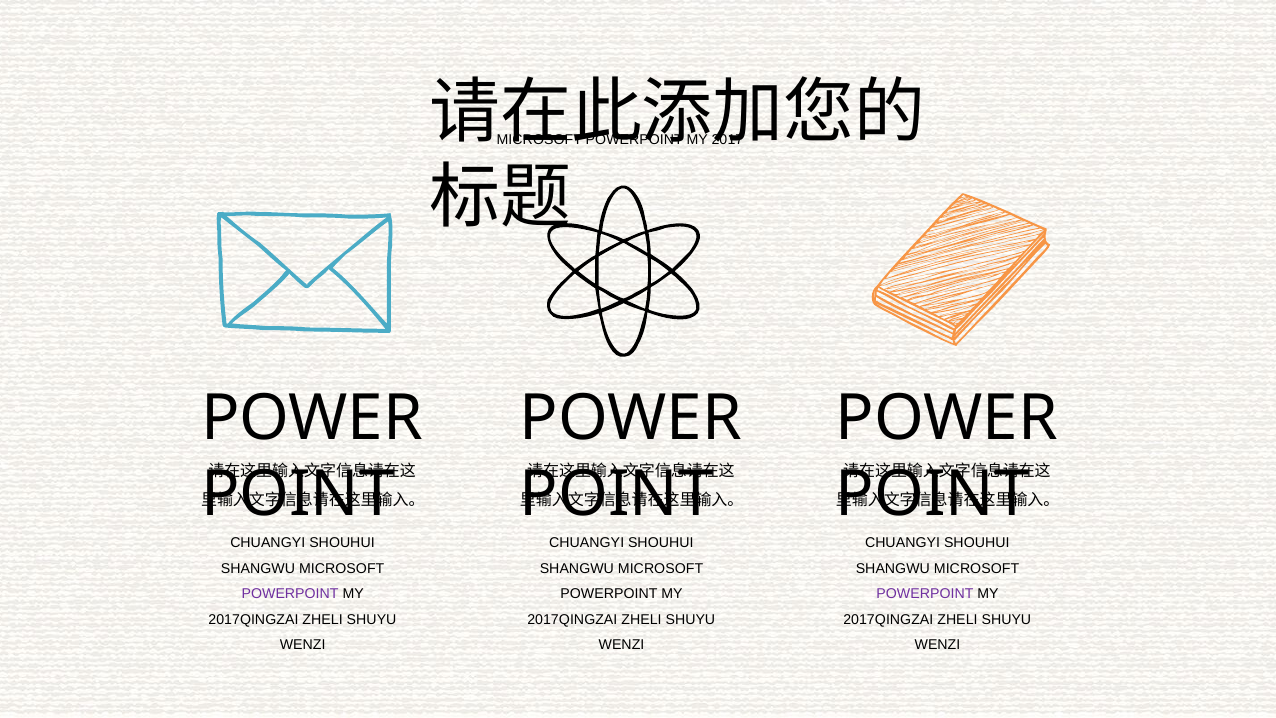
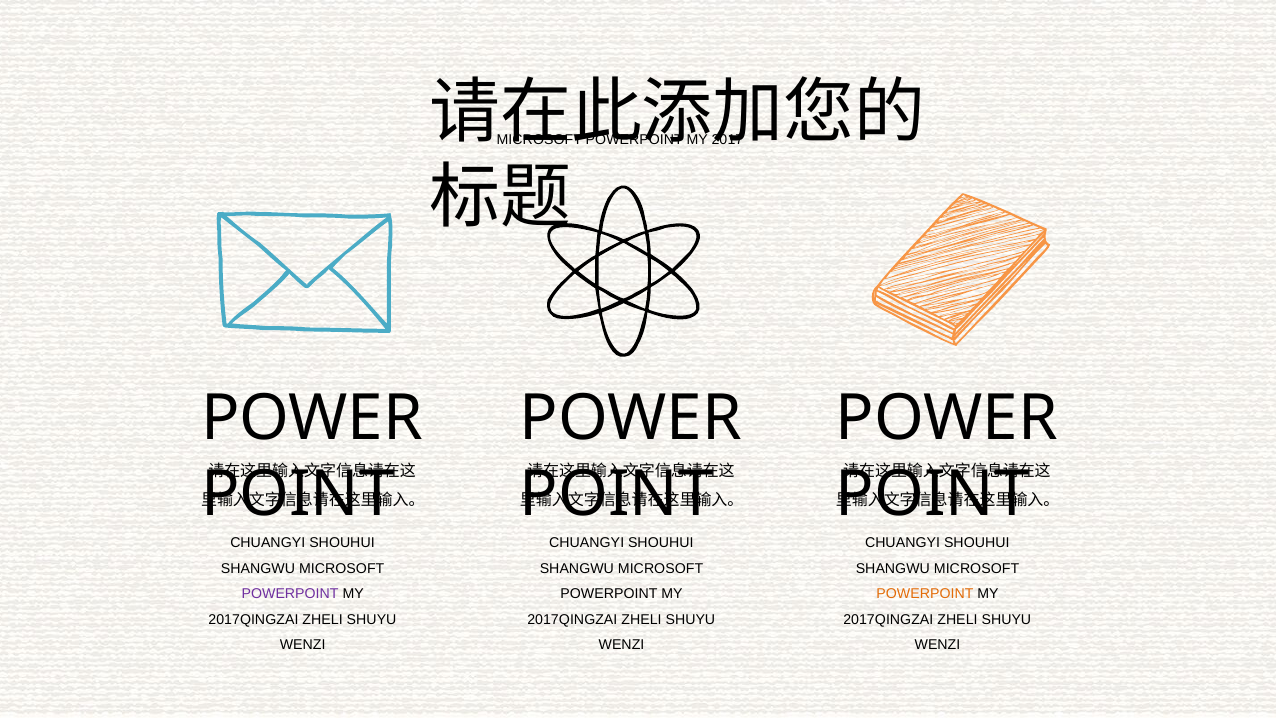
POWERPOINT at (925, 594) colour: purple -> orange
